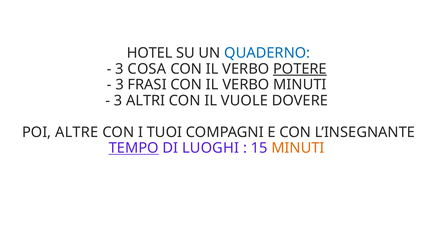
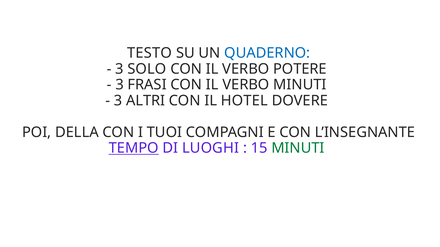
HOTEL: HOTEL -> TESTO
COSA: COSA -> SOLO
POTERE underline: present -> none
VUOLE: VUOLE -> HOTEL
ALTRE: ALTRE -> DELLA
MINUTI at (298, 148) colour: orange -> green
